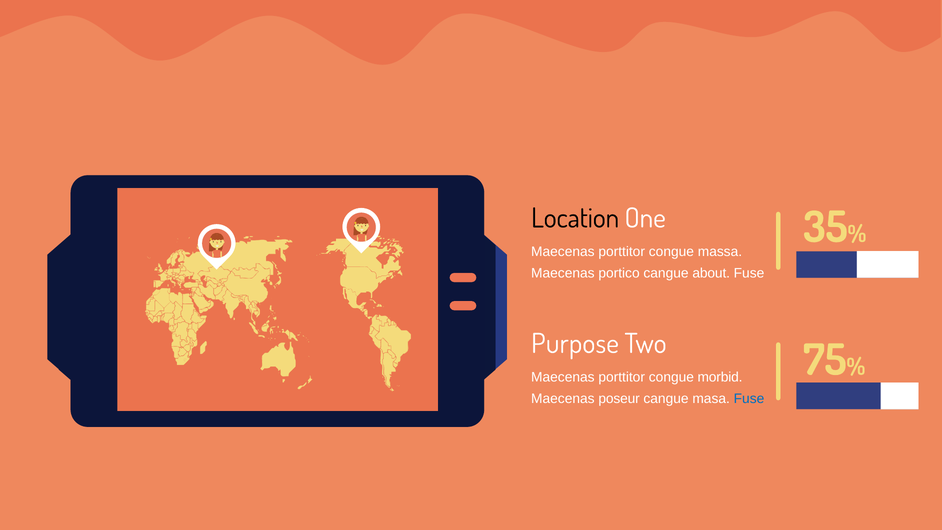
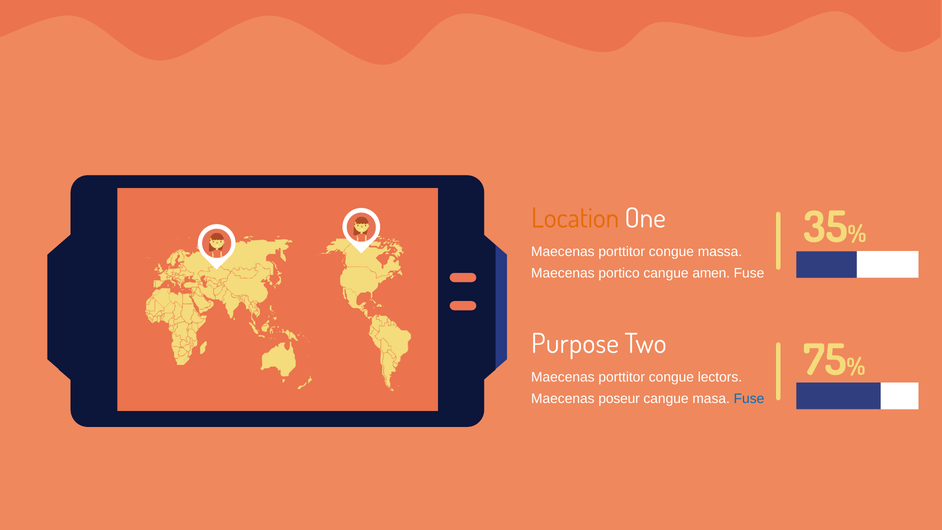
Location colour: black -> orange
about: about -> amen
morbid: morbid -> lectors
